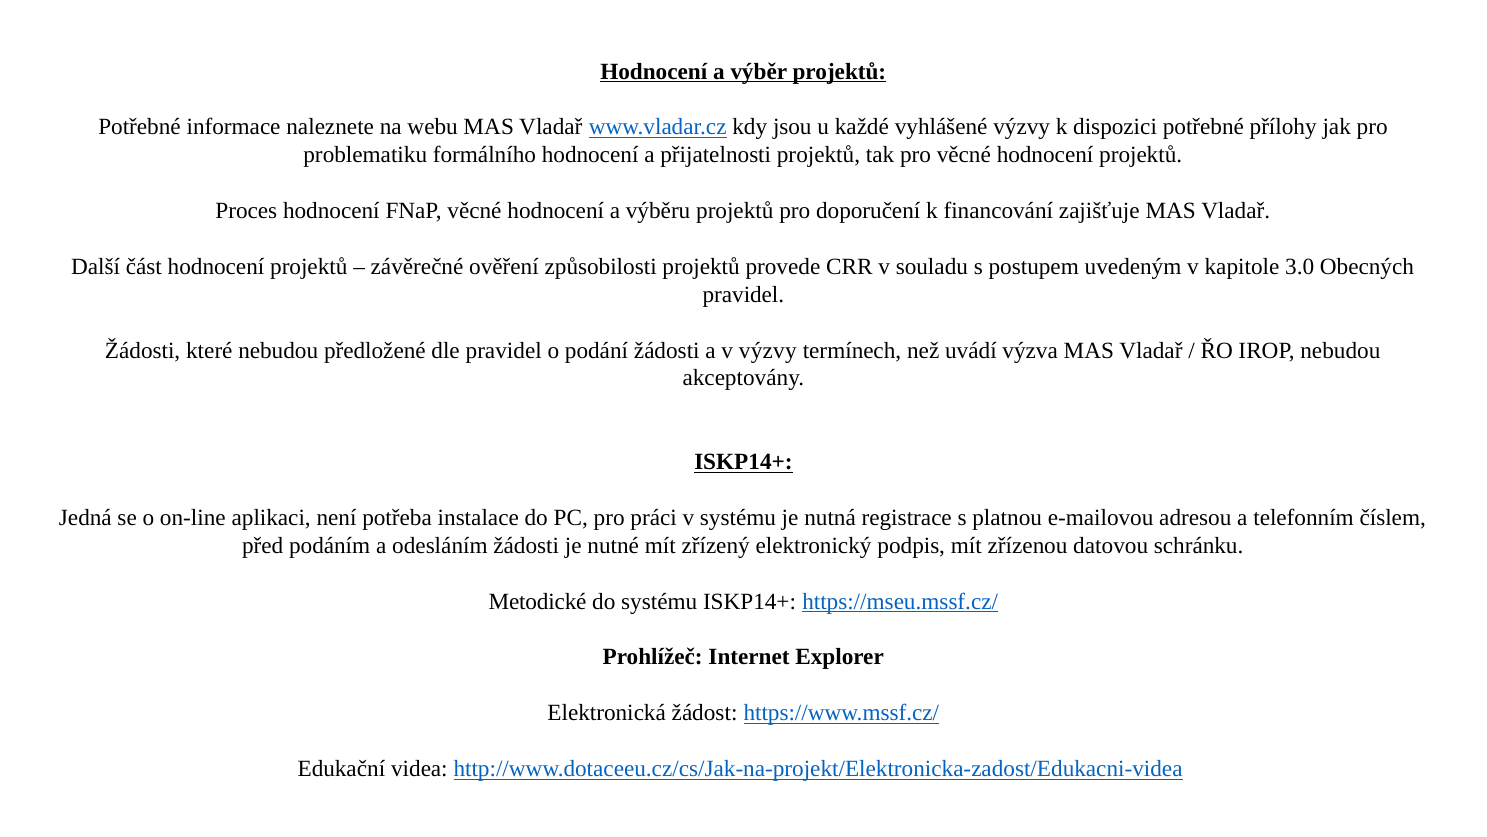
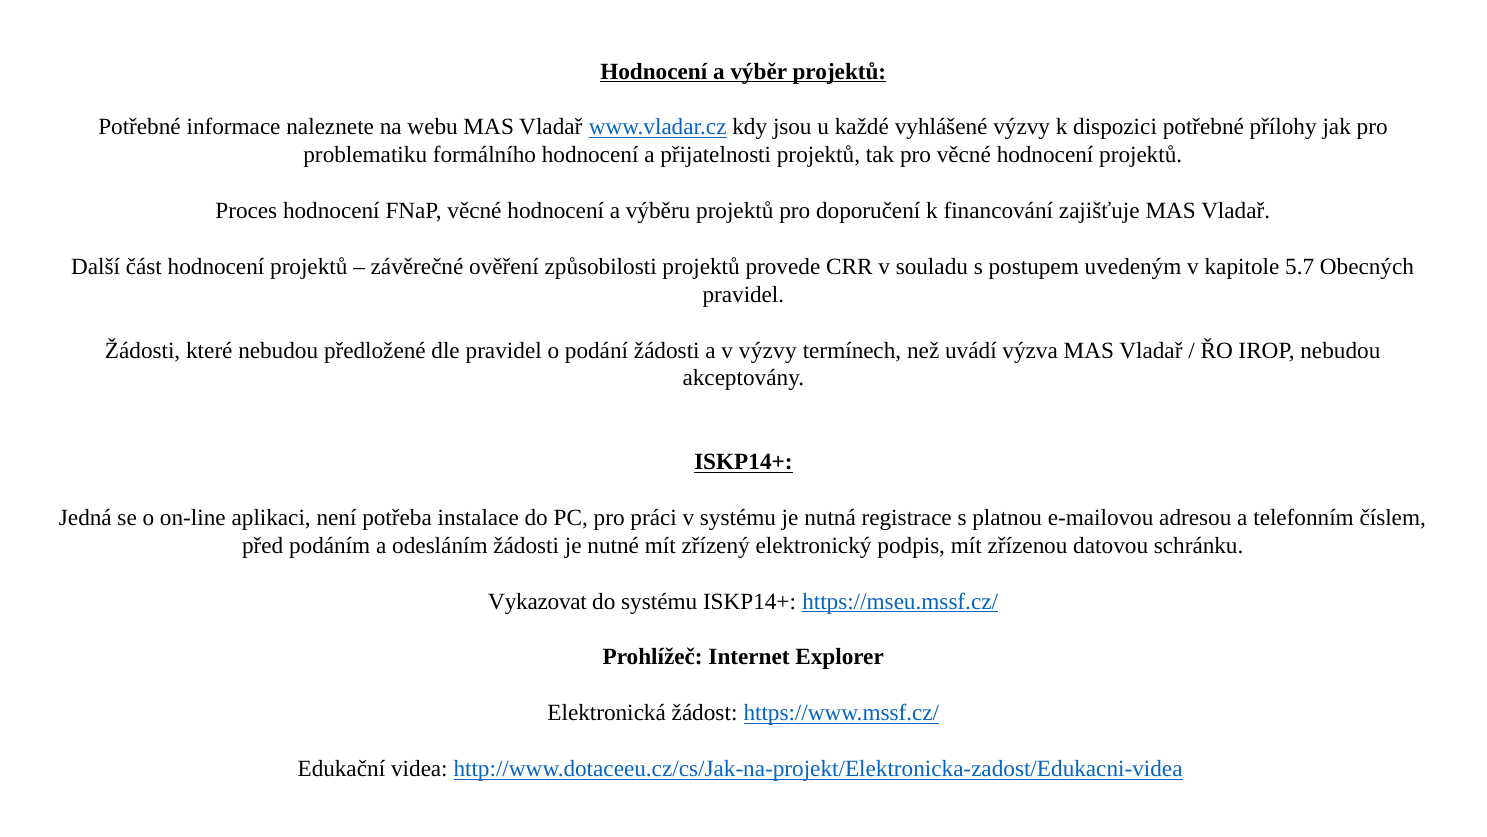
3.0: 3.0 -> 5.7
Metodické: Metodické -> Vykazovat
